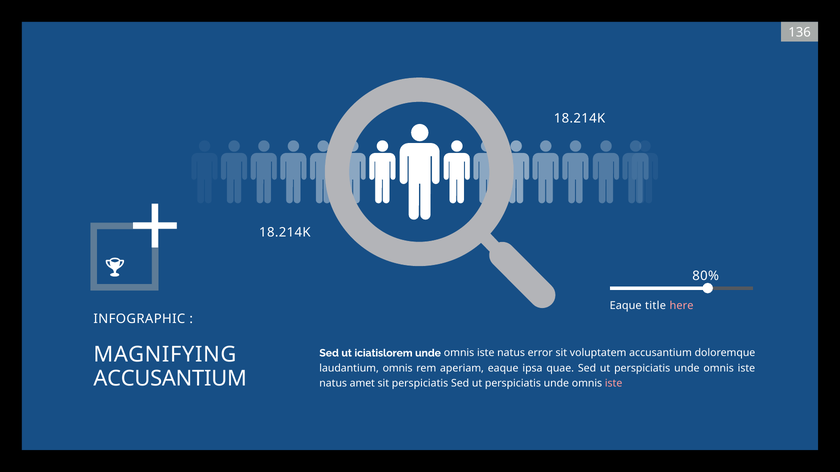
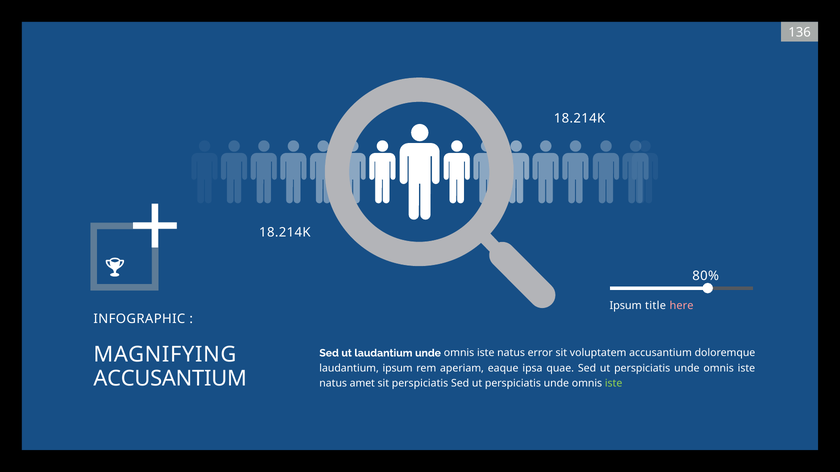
Eaque at (626, 306): Eaque -> Ipsum
ut iciatislorem: iciatislorem -> laudantium
laudantium omnis: omnis -> ipsum
iste at (614, 384) colour: pink -> light green
